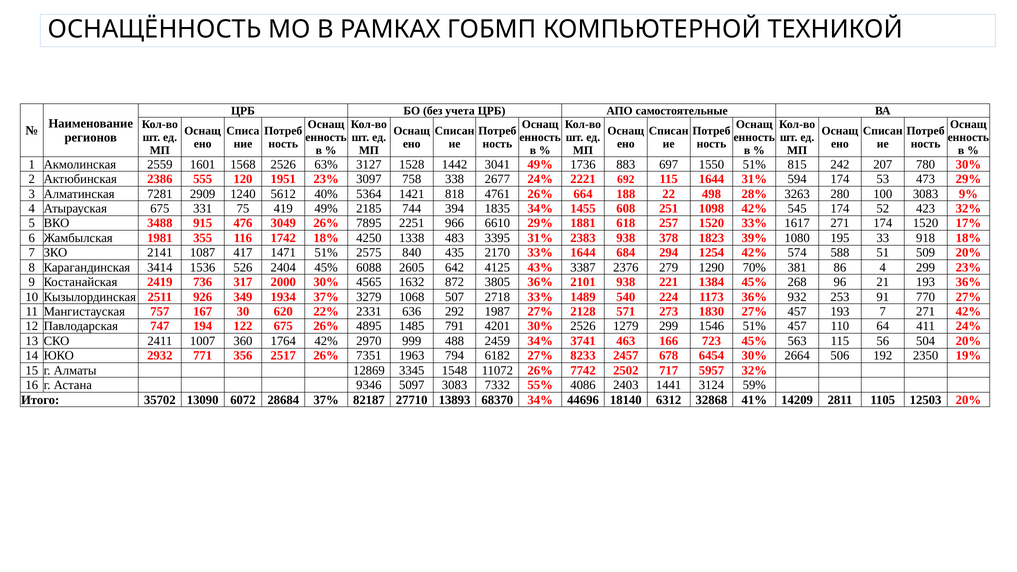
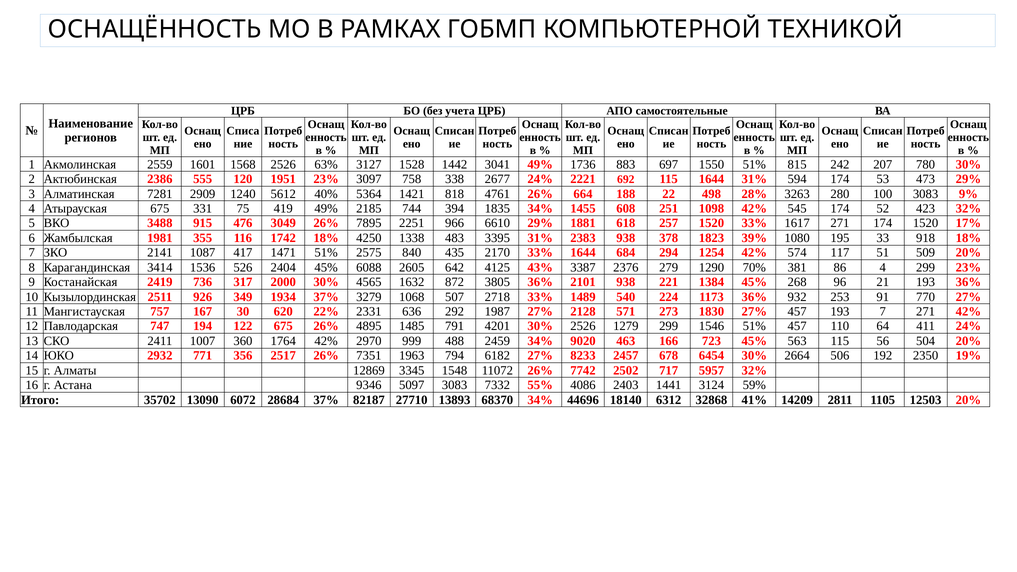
588: 588 -> 117
3741: 3741 -> 9020
